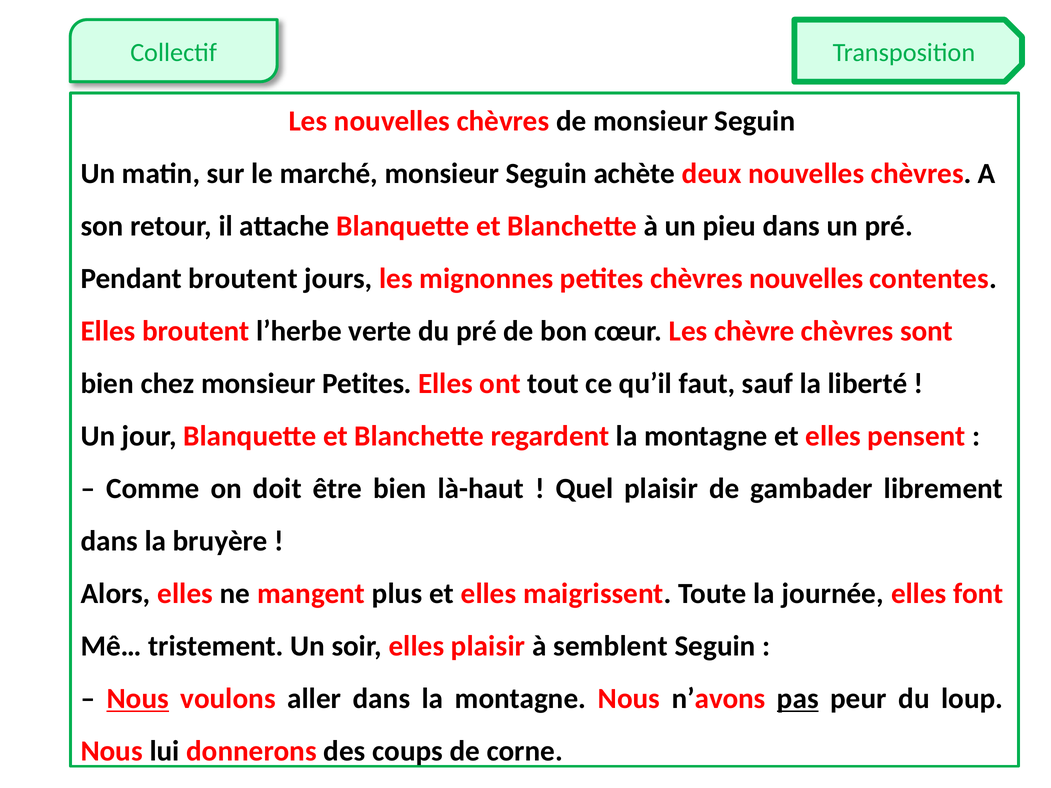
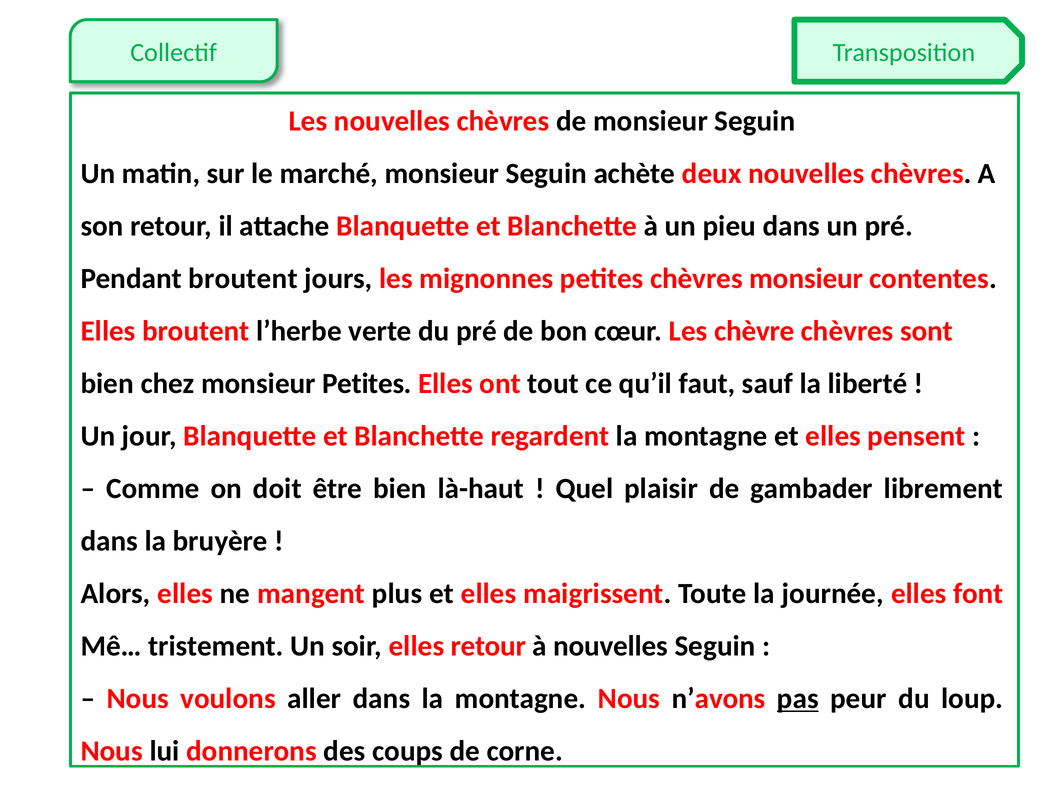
chèvres nouvelles: nouvelles -> monsieur
elles plaisir: plaisir -> retour
à semblent: semblent -> nouvelles
Nous at (138, 699) underline: present -> none
